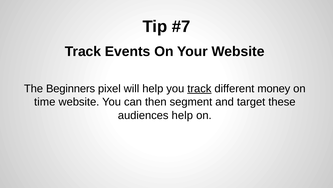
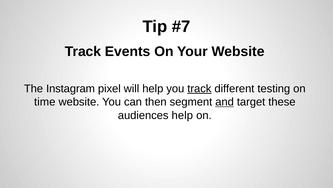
Beginners: Beginners -> Instagram
money: money -> testing
and underline: none -> present
